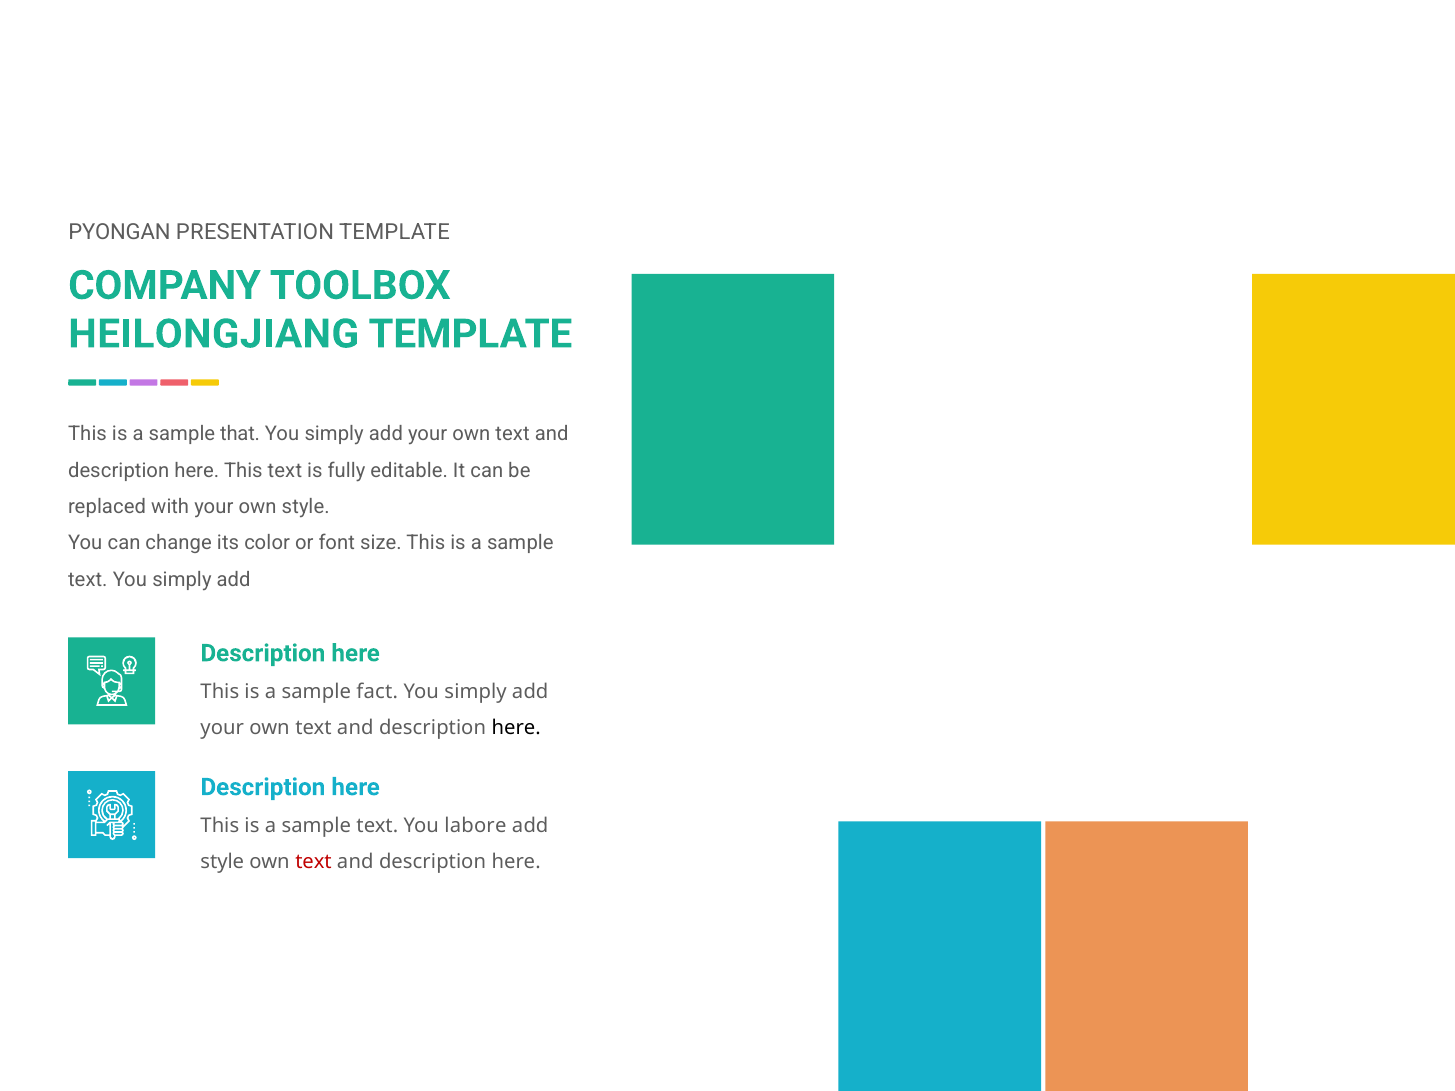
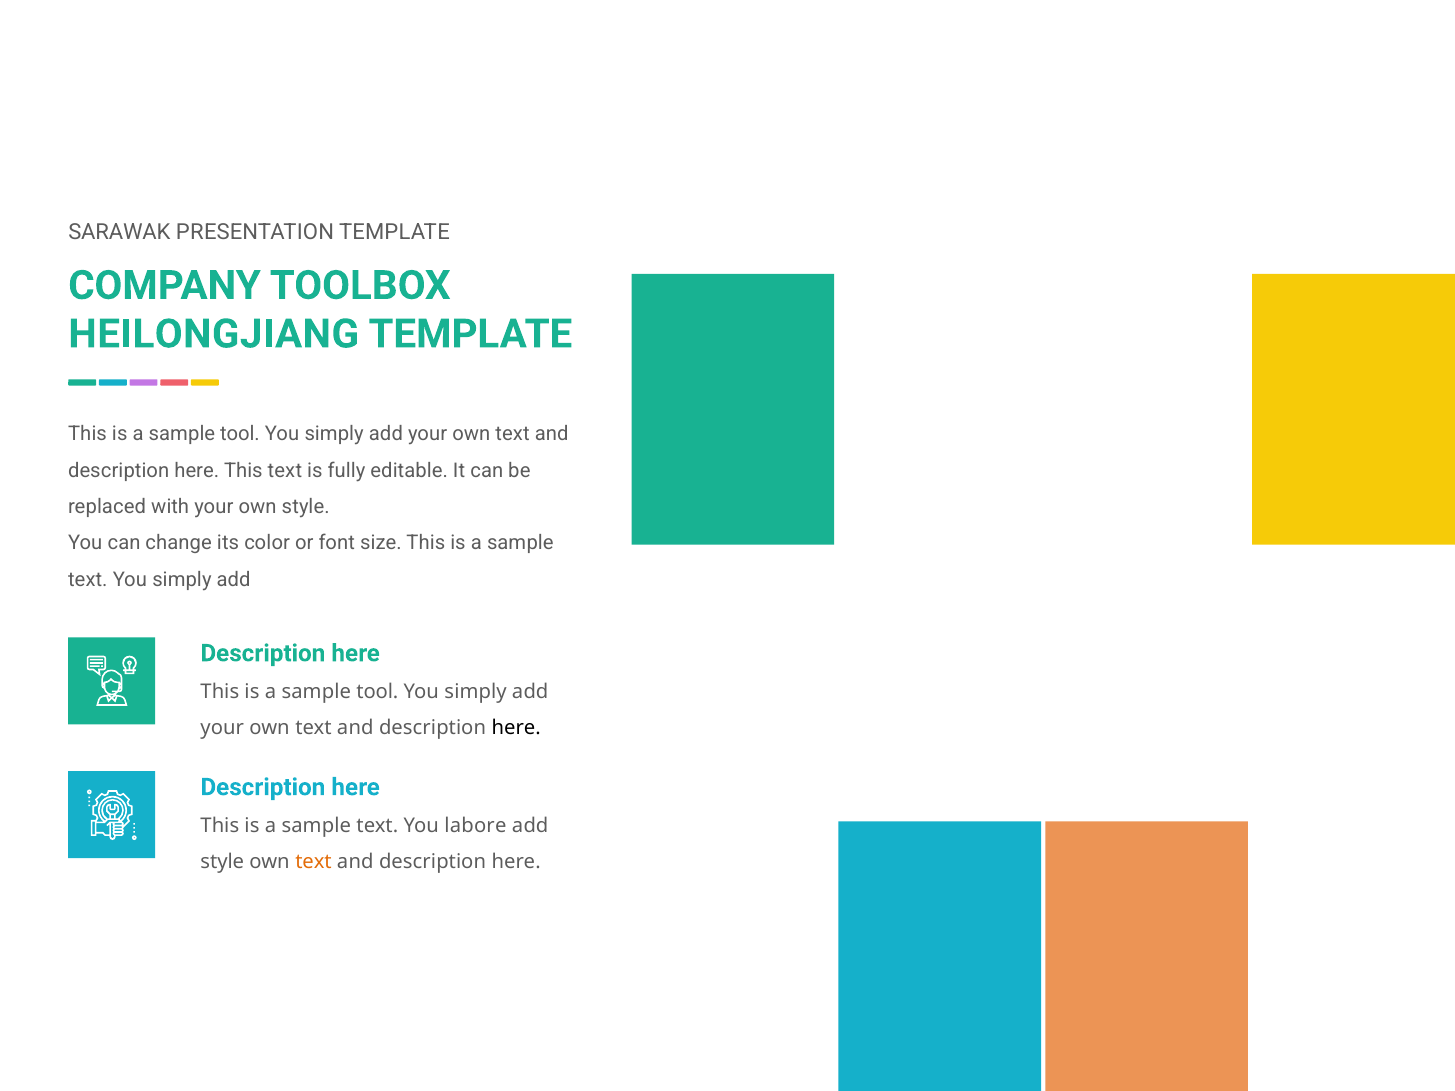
PYONGAN: PYONGAN -> SARAWAK
that at (240, 434): that -> tool
fact at (377, 692): fact -> tool
text at (314, 862) colour: red -> orange
